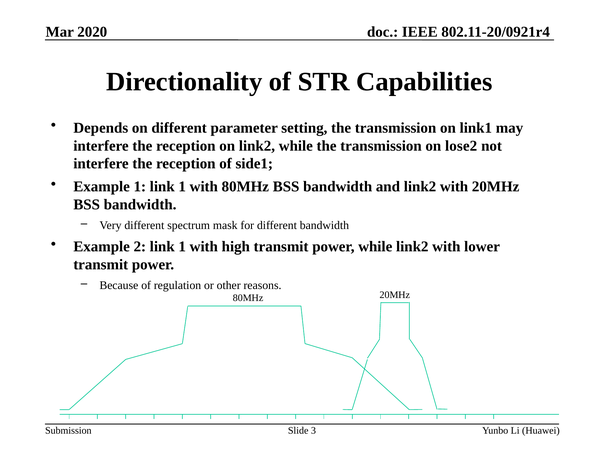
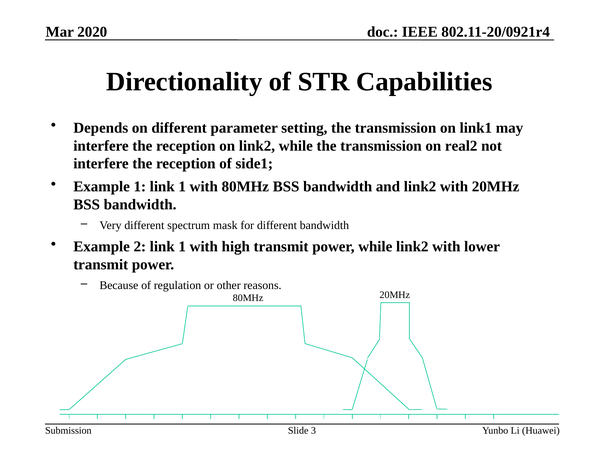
lose2: lose2 -> real2
